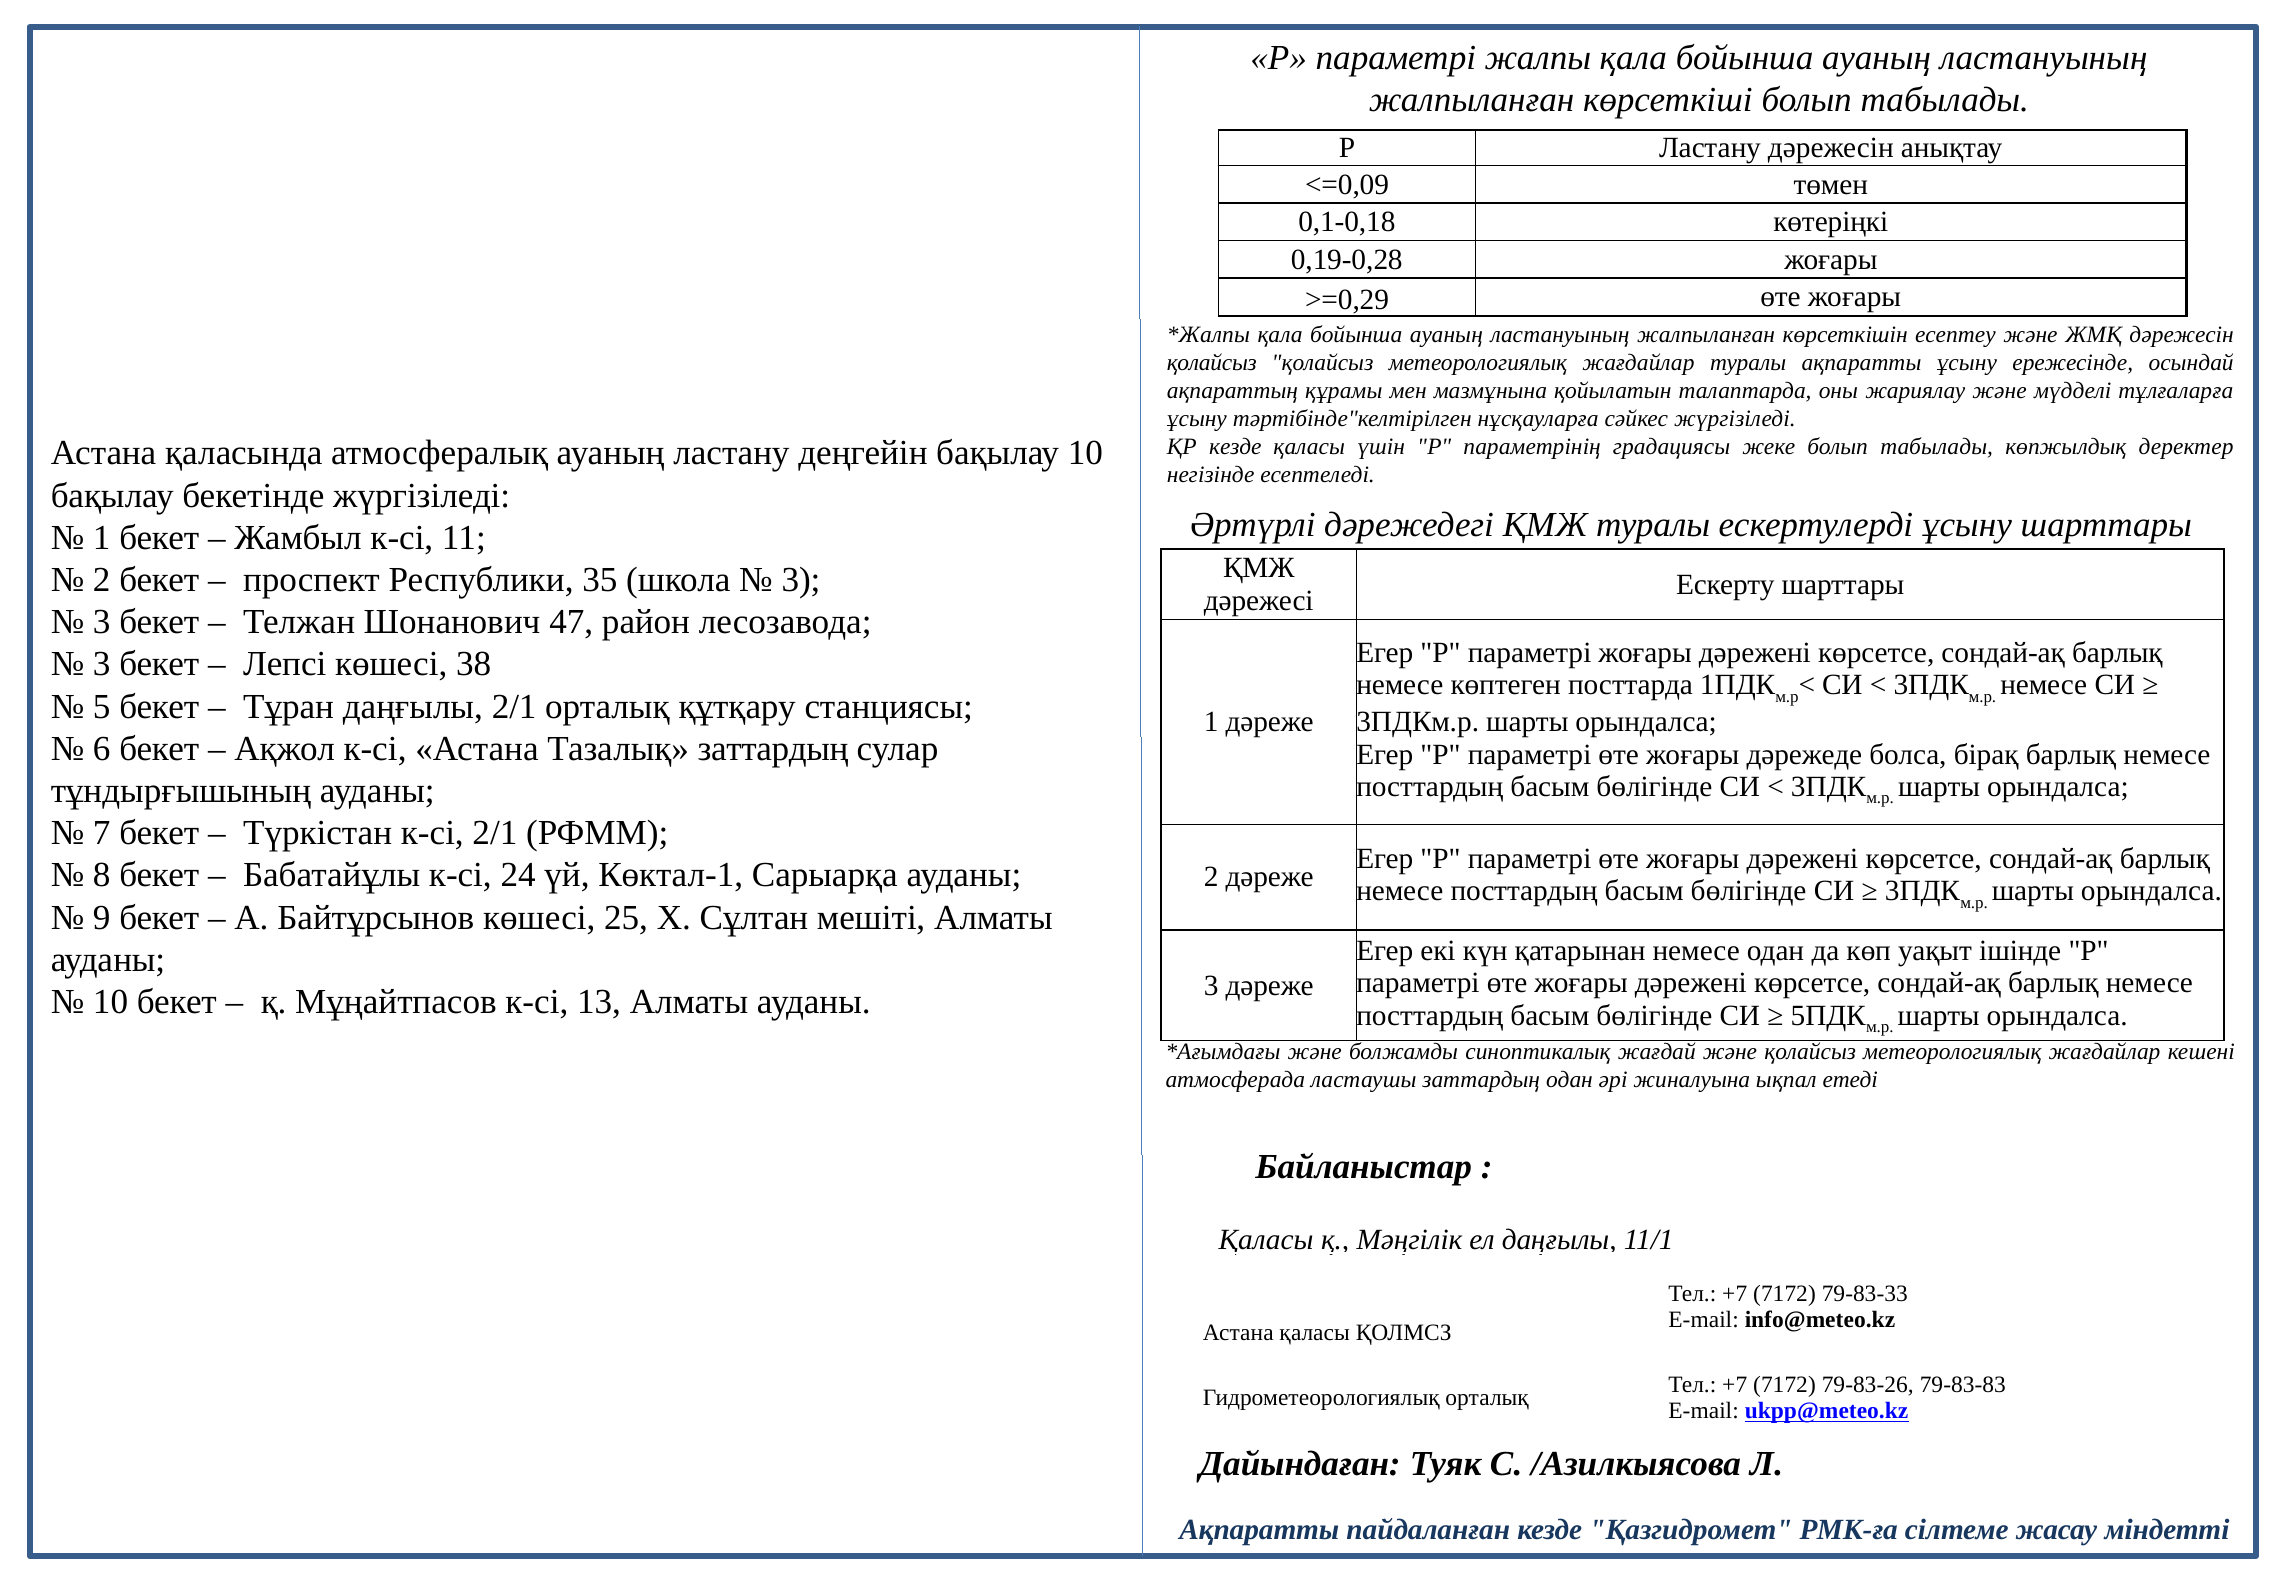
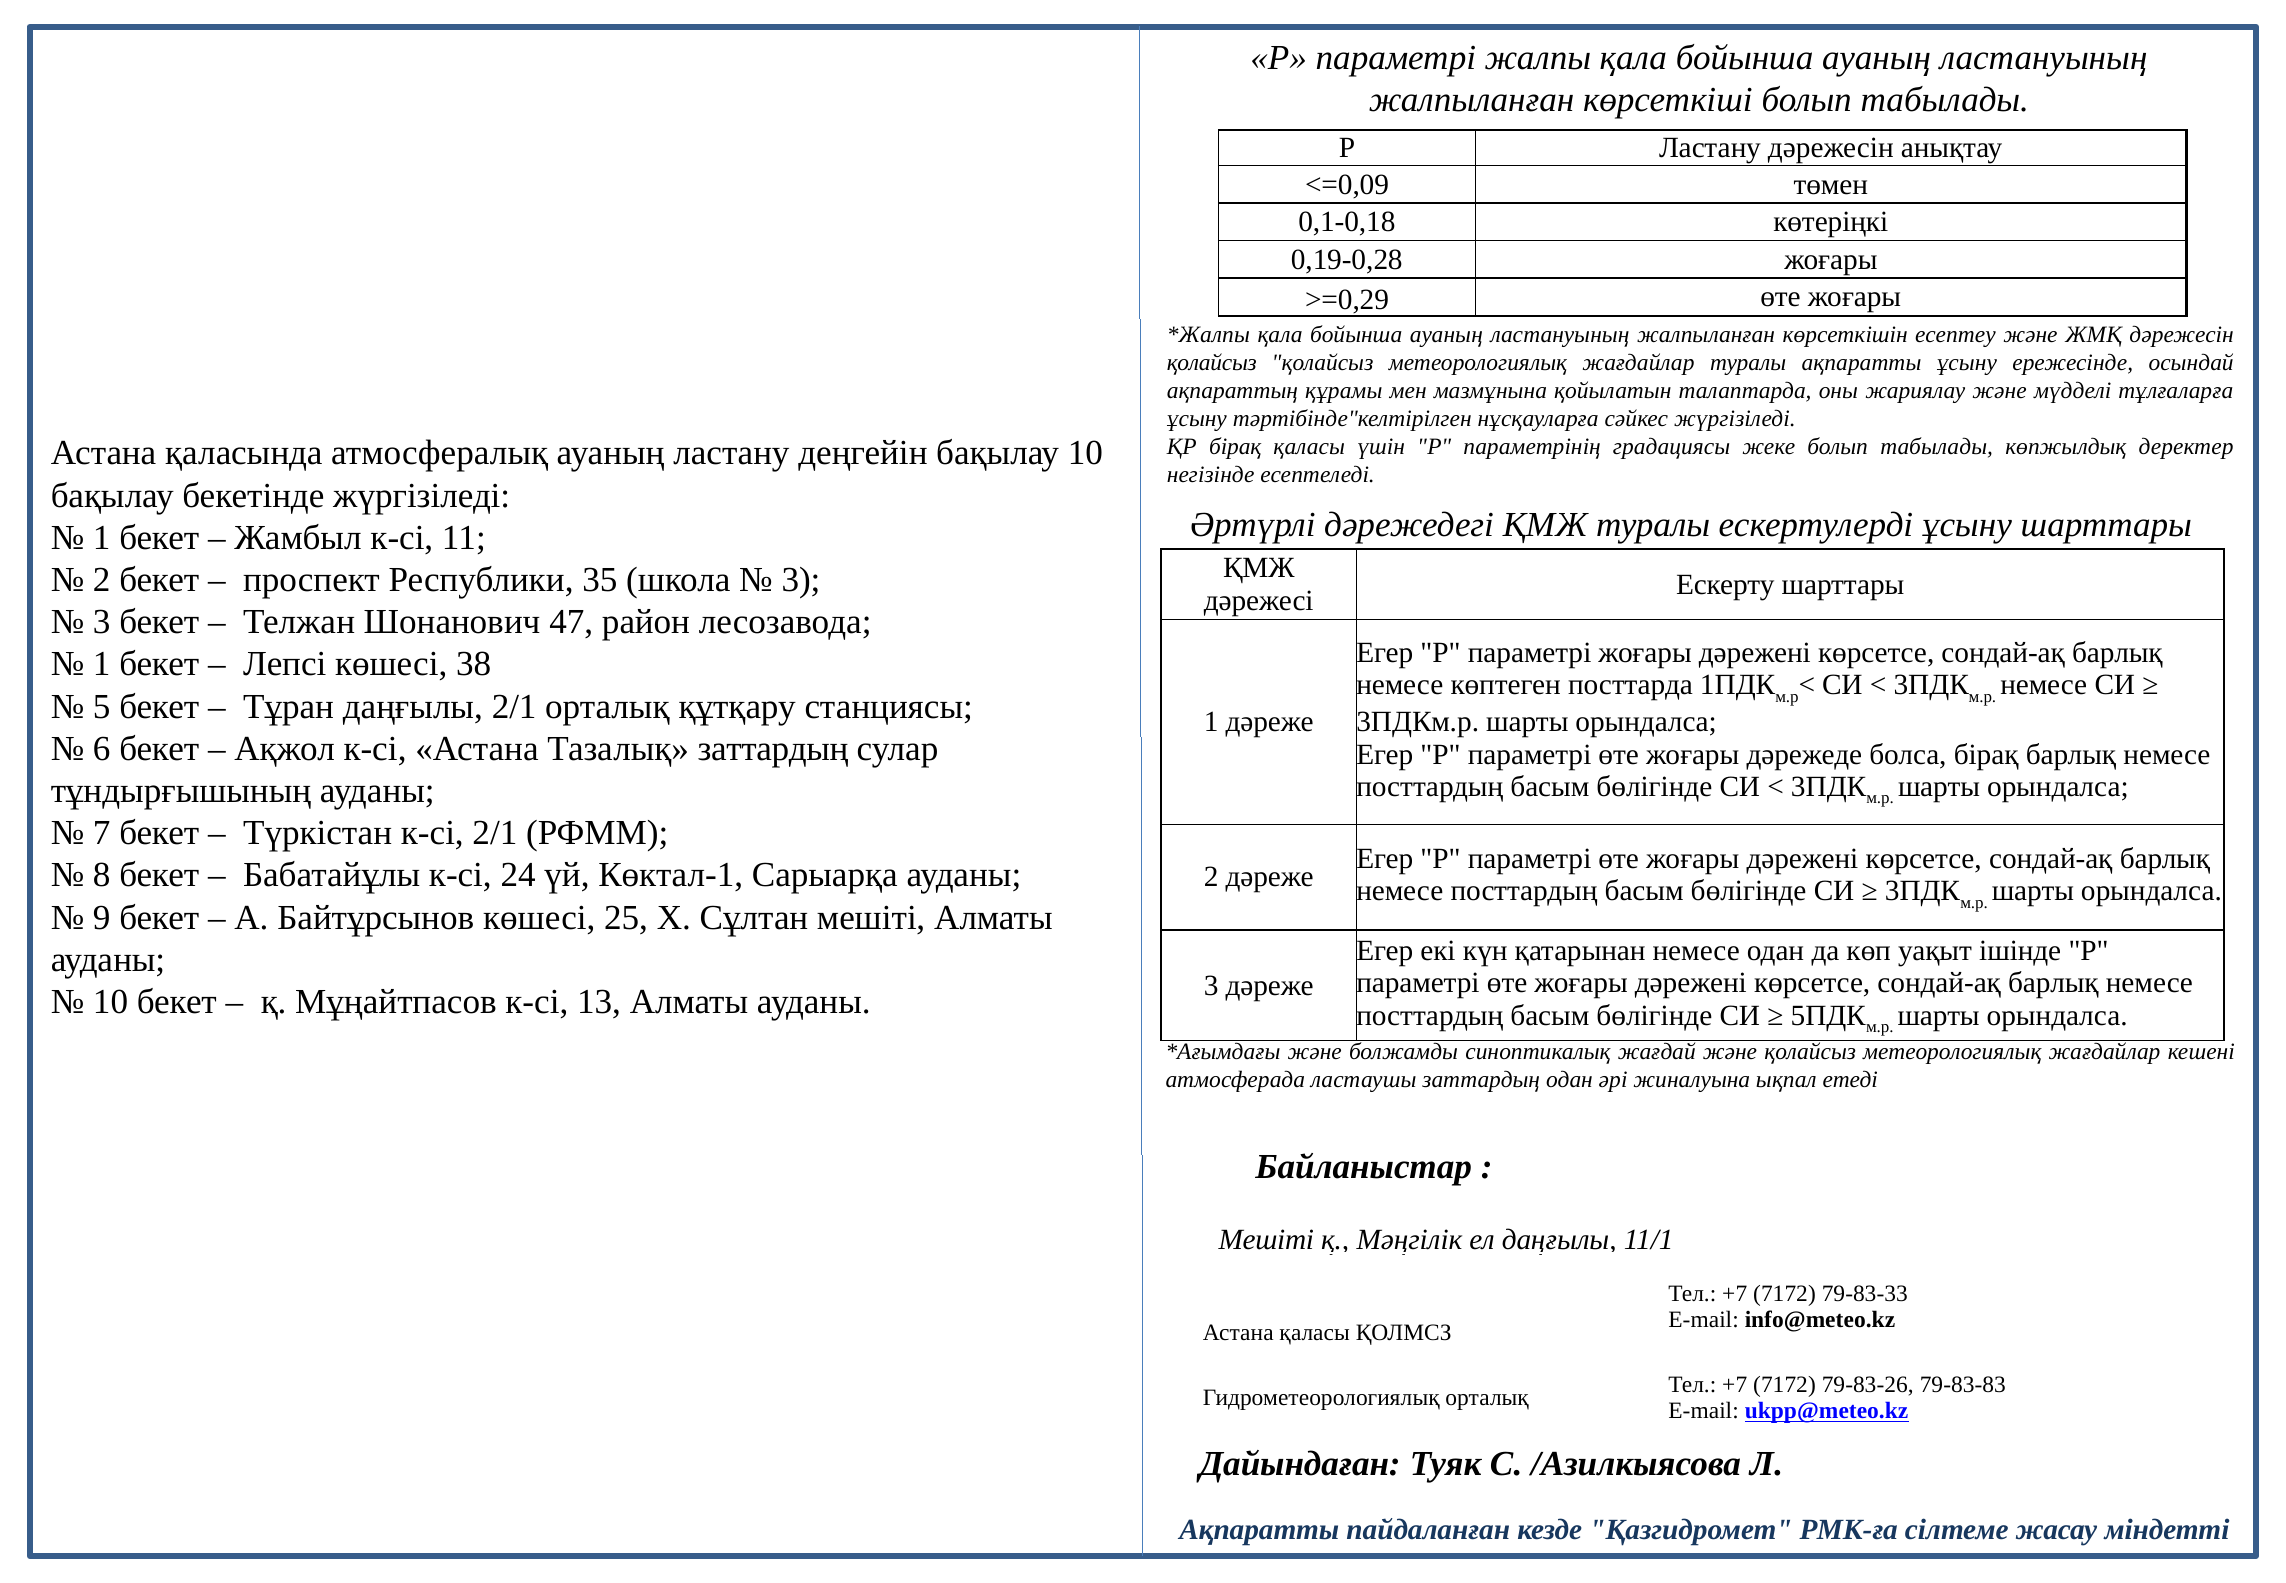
ҚР кезде: кезде -> бірақ
3 at (102, 664): 3 -> 1
Қаласы at (1266, 1239): Қаласы -> Мешіті
